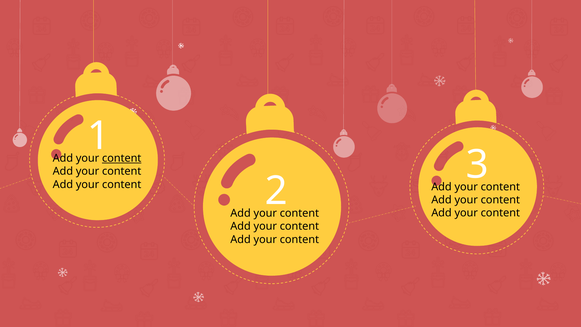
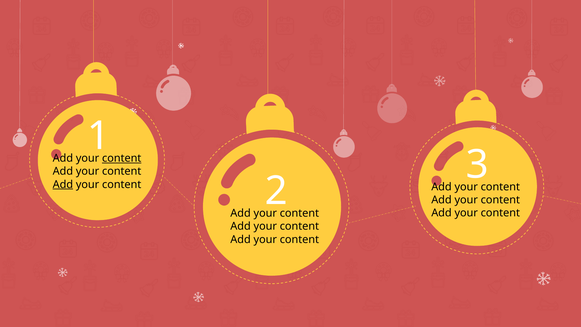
Add at (63, 184) underline: none -> present
